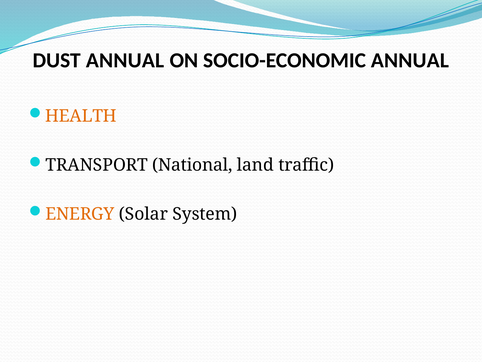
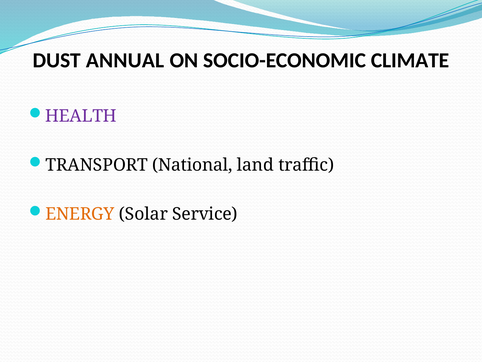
SOCIO-ECONOMIC ANNUAL: ANNUAL -> CLIMATE
HEALTH colour: orange -> purple
System: System -> Service
